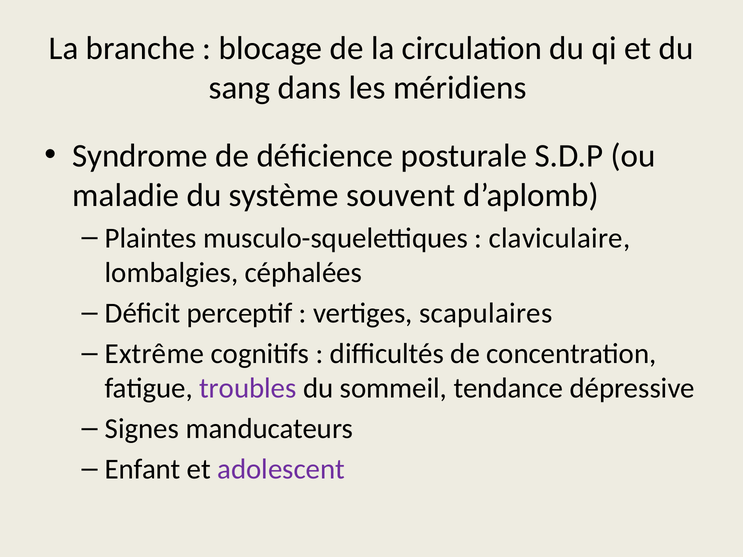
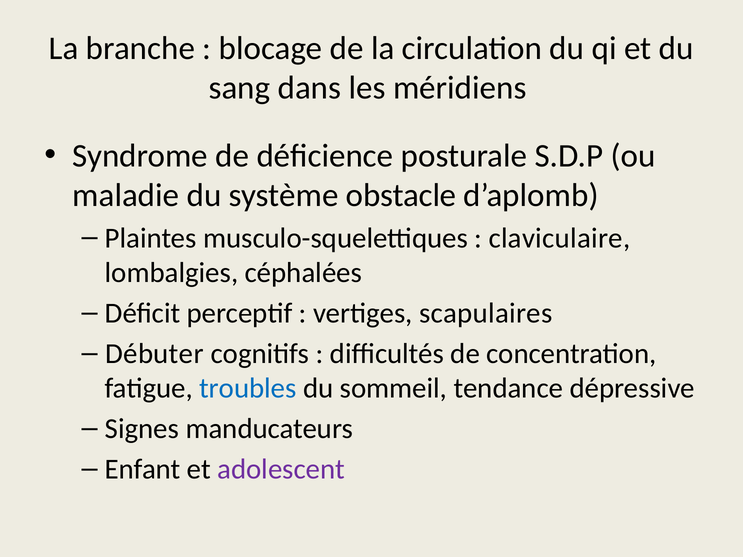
souvent: souvent -> obstacle
Extrême: Extrême -> Débuter
troubles colour: purple -> blue
